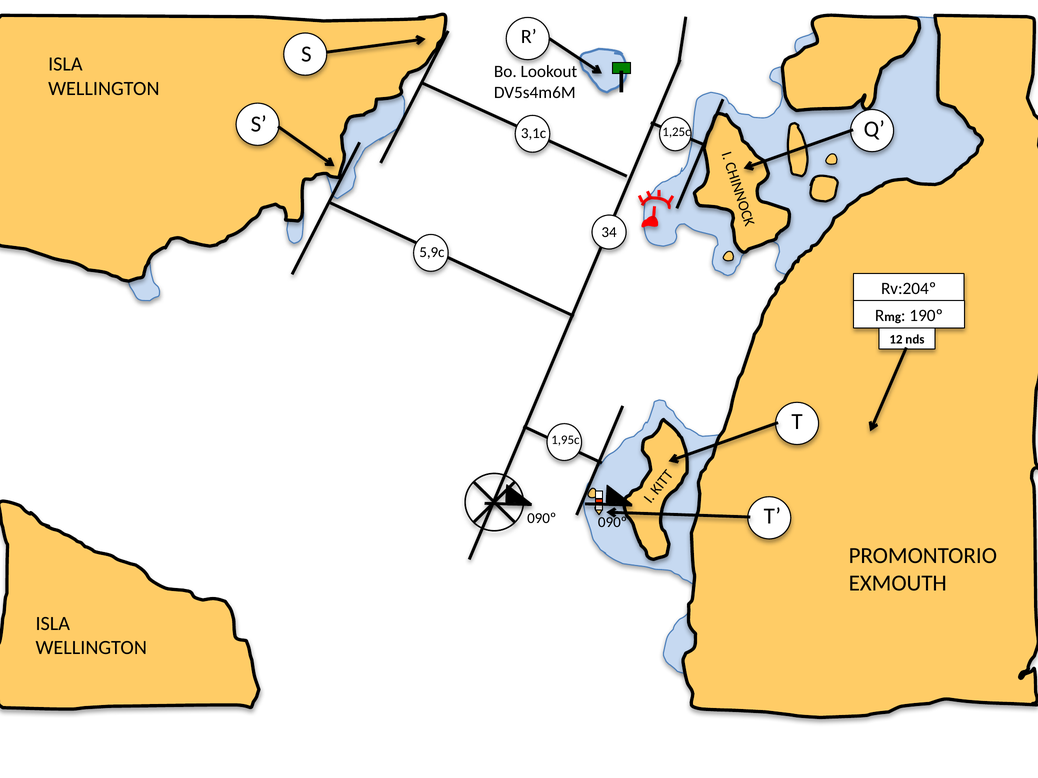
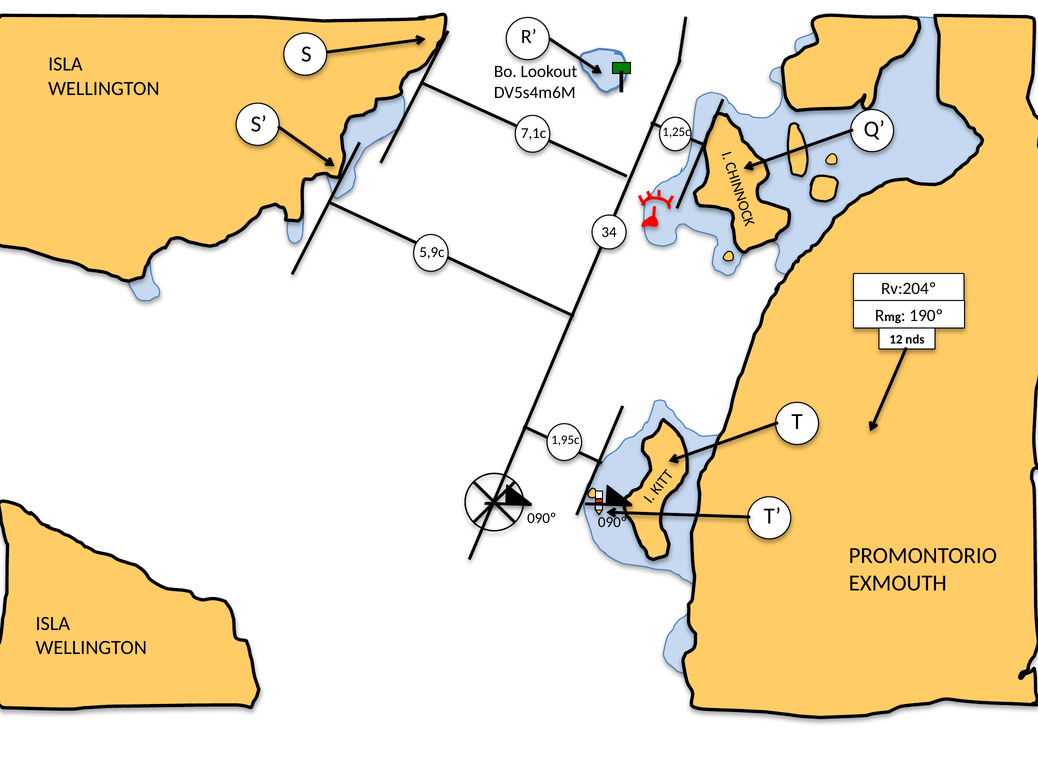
3,1c: 3,1c -> 7,1c
